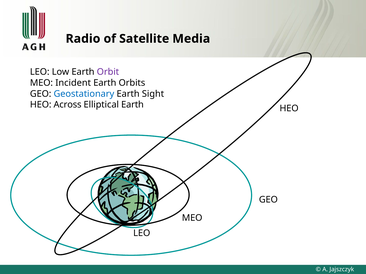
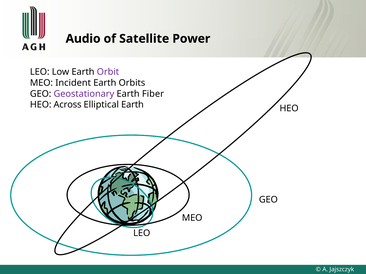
Radio: Radio -> Audio
Media: Media -> Power
Geostationary colour: blue -> purple
Sight: Sight -> Fiber
